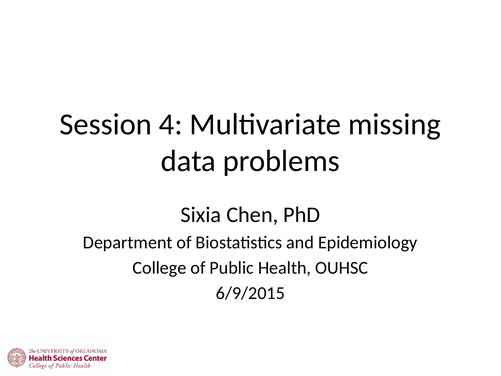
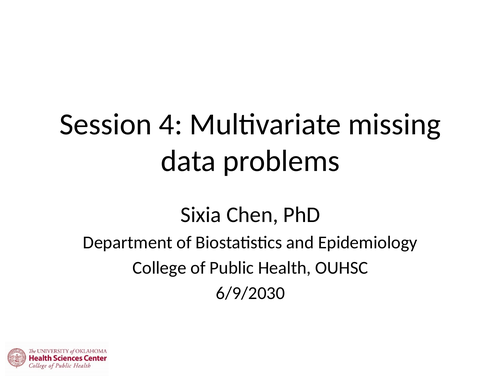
6/9/2015: 6/9/2015 -> 6/9/2030
